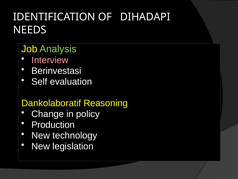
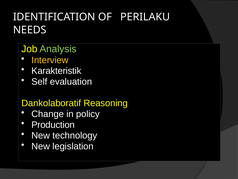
DIHADAPI: DIHADAPI -> PERILAKU
Interview colour: pink -> yellow
Berinvestasi: Berinvestasi -> Karakteristik
